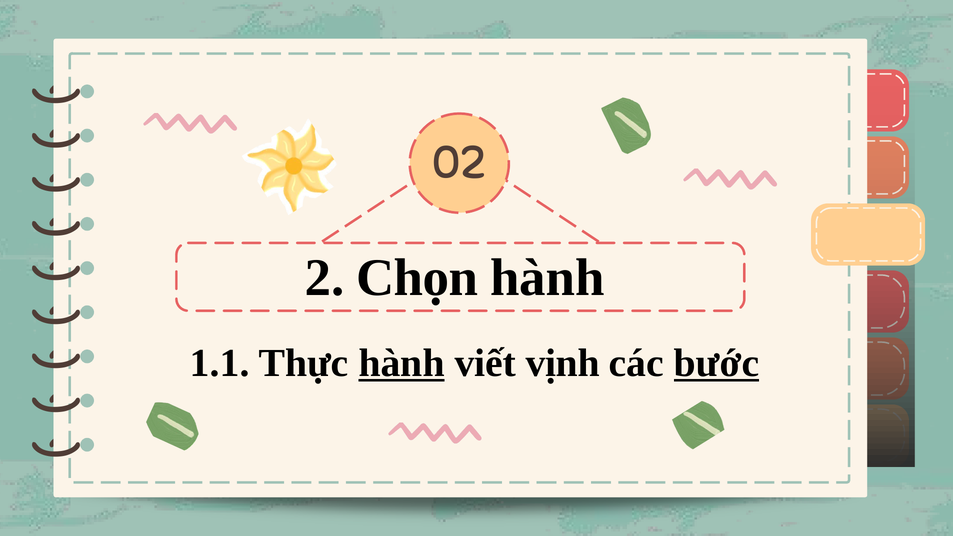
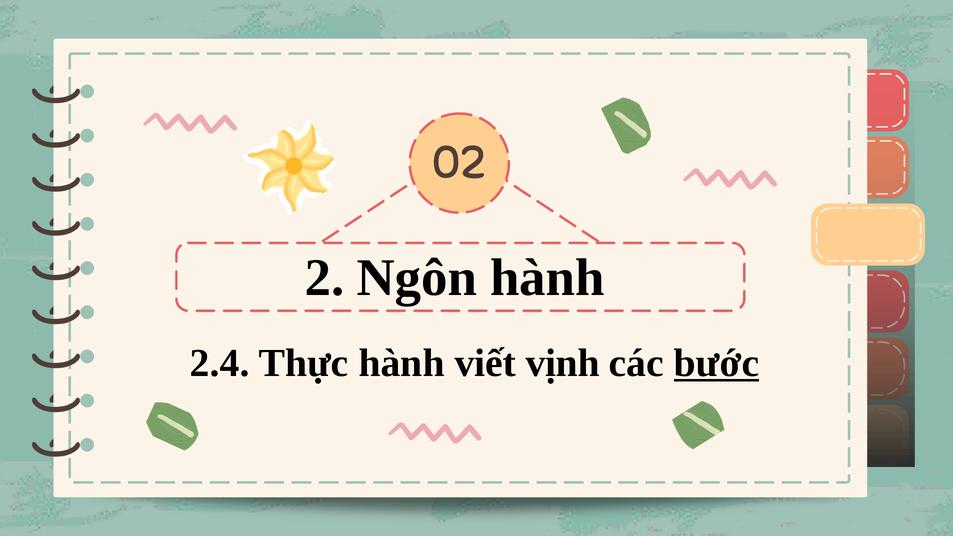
Chọn: Chọn -> Ngôn
1.1: 1.1 -> 2.4
hành at (402, 363) underline: present -> none
